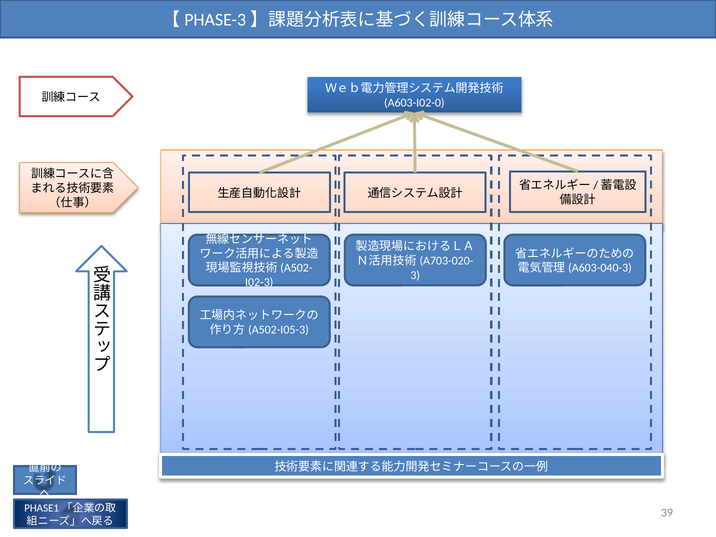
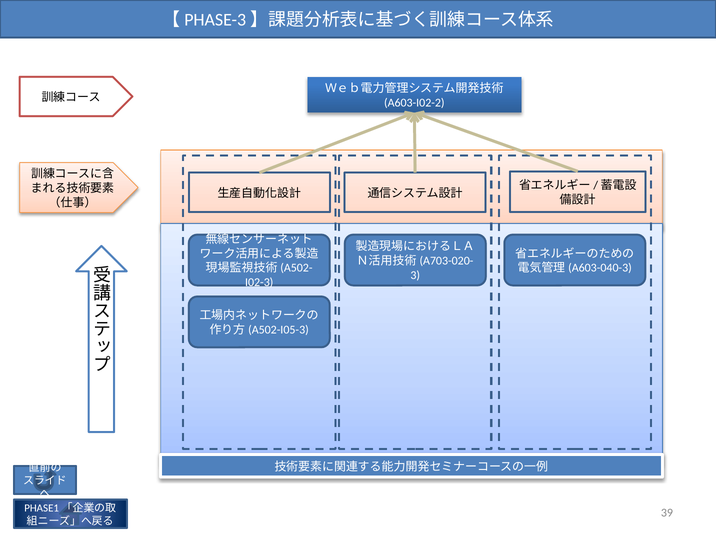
A603-I02-0: A603-I02-0 -> A603-I02-2
